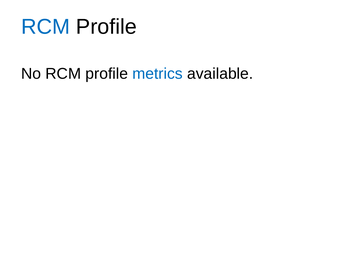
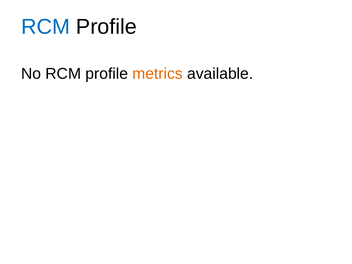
metrics colour: blue -> orange
